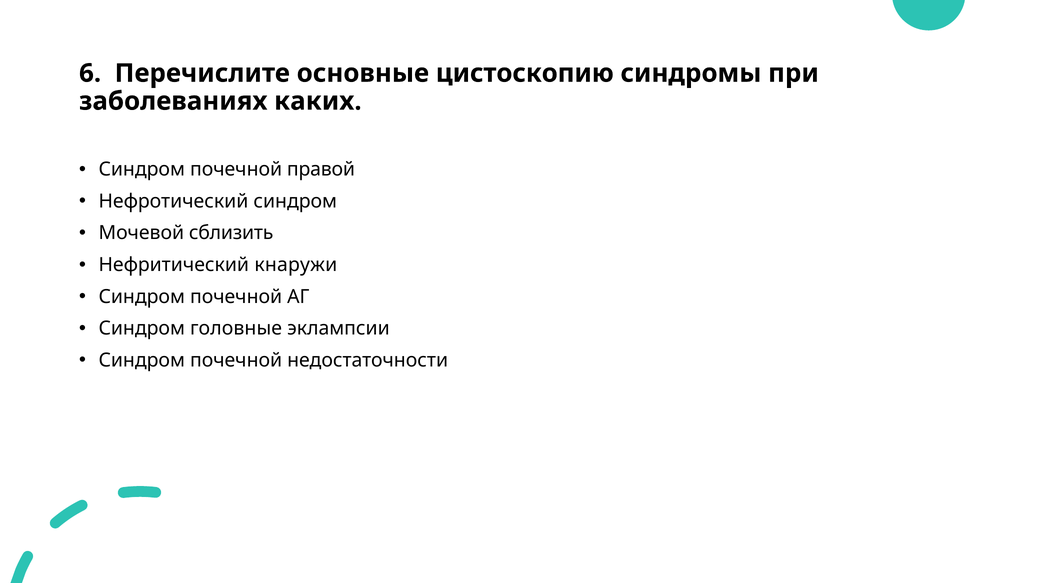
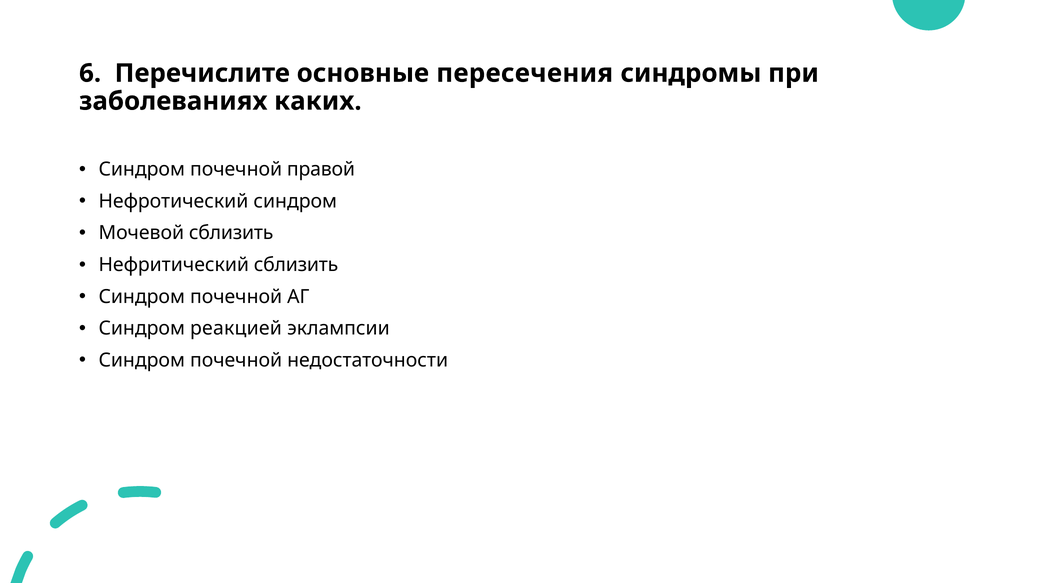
цистоскопию: цистоскопию -> пересечения
Нефритический кнаружи: кнаружи -> сблизить
головные: головные -> реакцией
